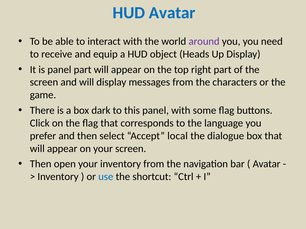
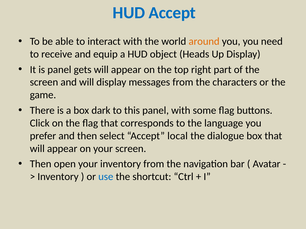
HUD Avatar: Avatar -> Accept
around colour: purple -> orange
panel part: part -> gets
